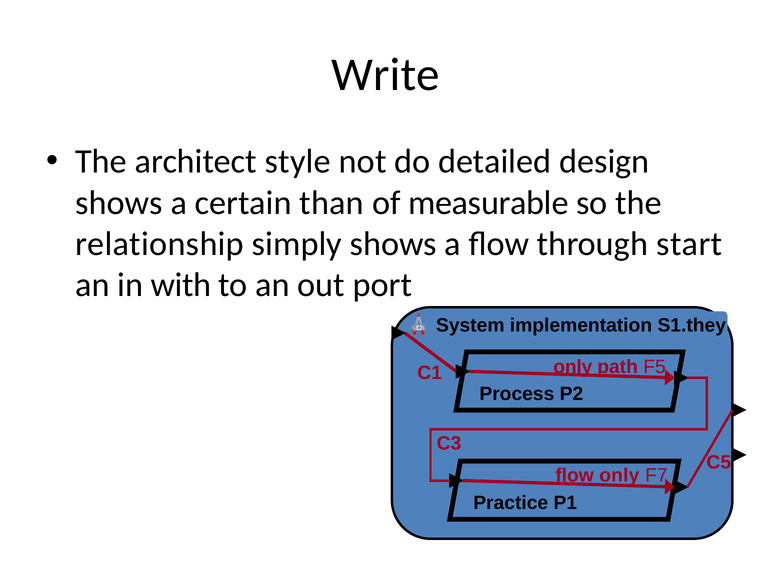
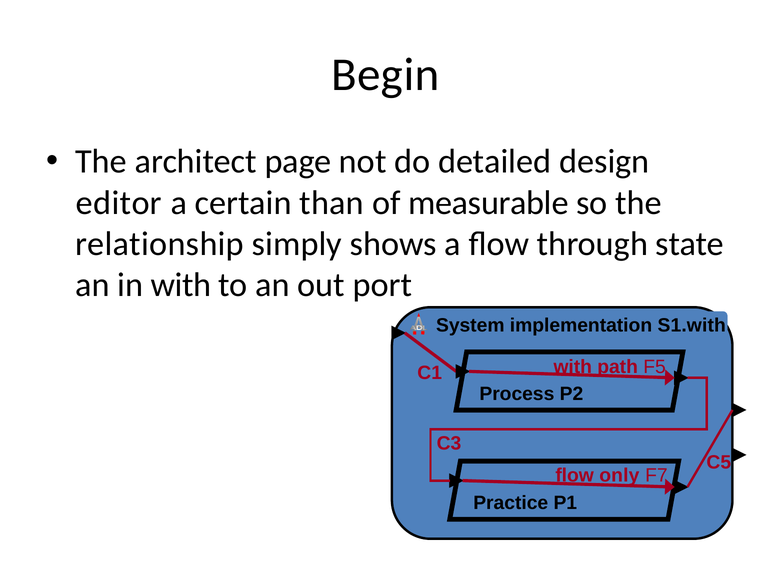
Write: Write -> Begin
style: style -> page
shows at (119, 203): shows -> editor
start: start -> state
S1.they: S1.they -> S1.with
only at (573, 367): only -> with
